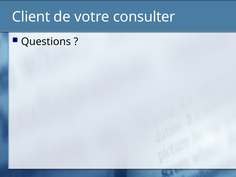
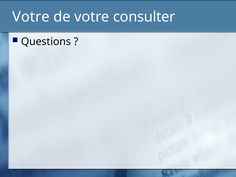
Client at (31, 17): Client -> Votre
